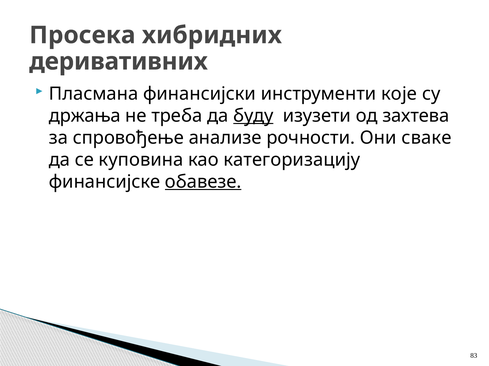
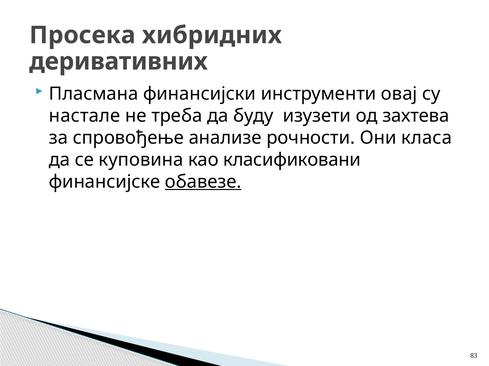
које: које -> овај
држања: држања -> настале
буду underline: present -> none
сваке: сваке -> класа
категоризацију: категоризацију -> класификовани
